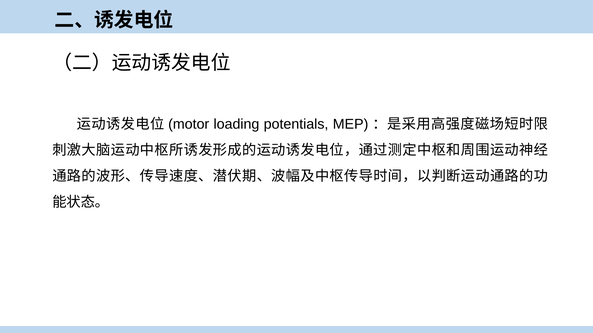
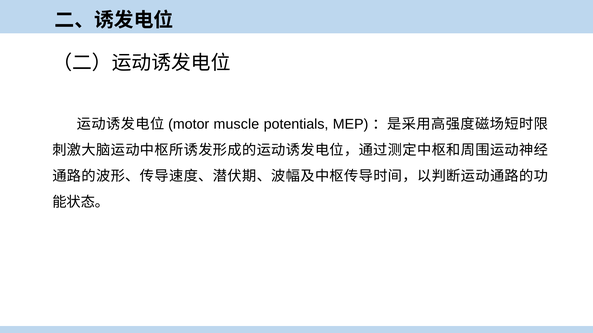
loading: loading -> muscle
